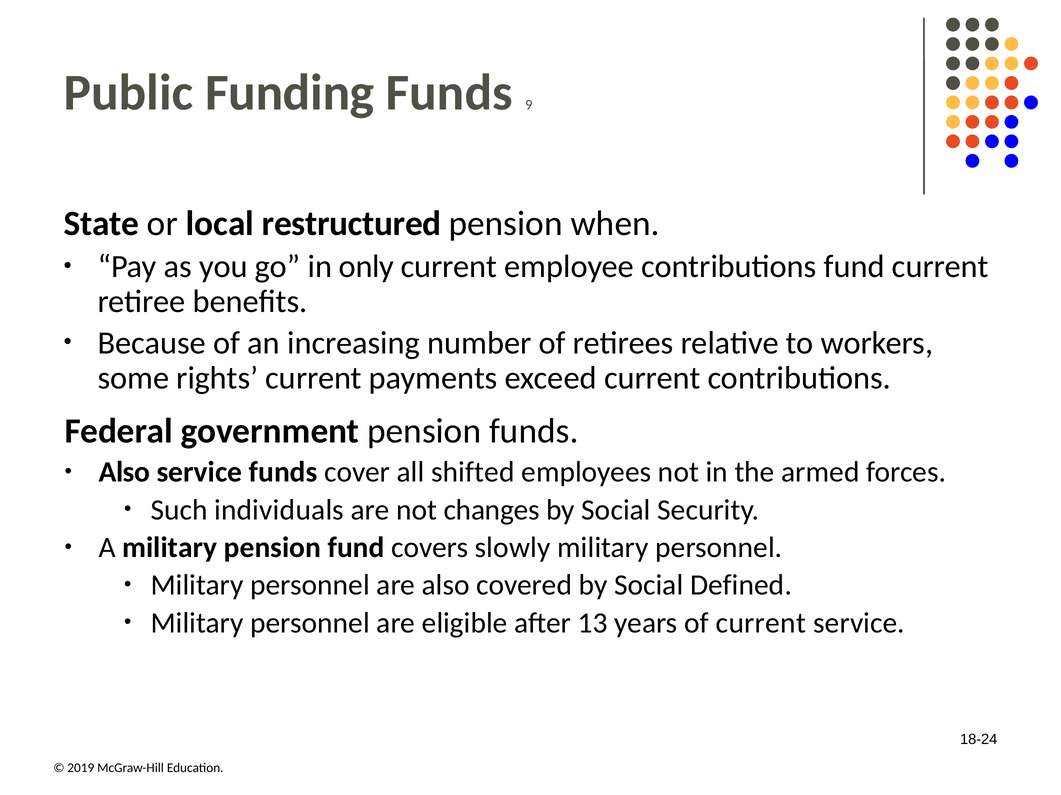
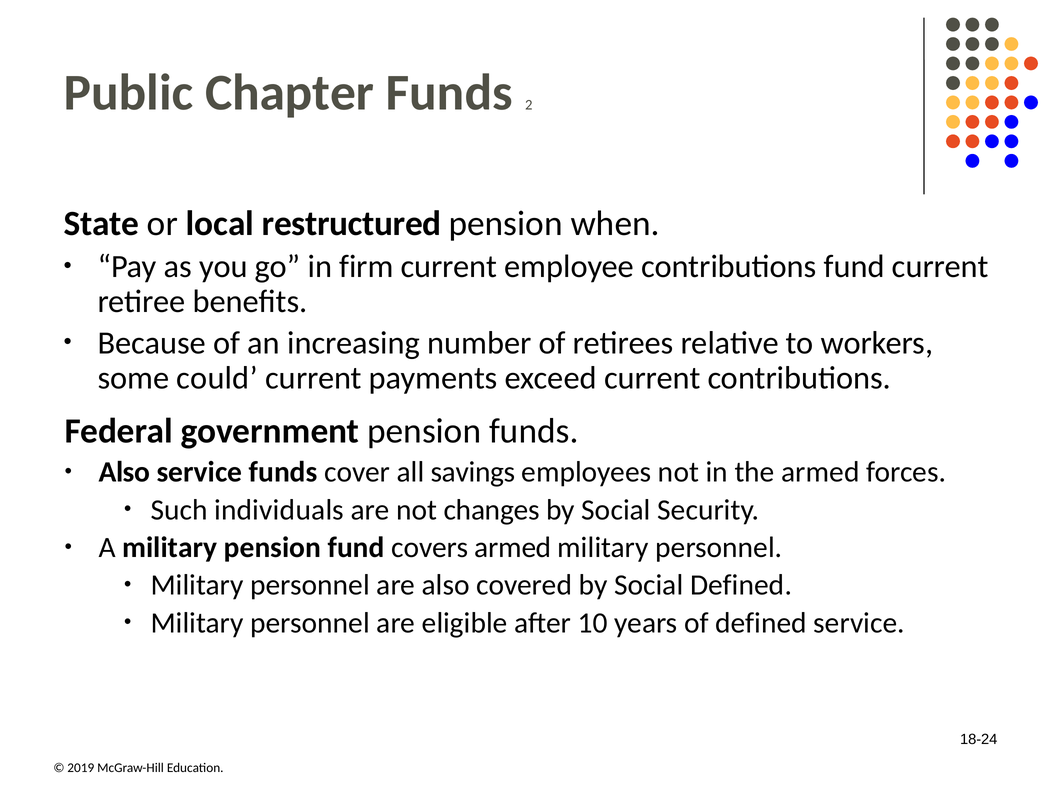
Funding: Funding -> Chapter
9: 9 -> 2
only: only -> firm
rights: rights -> could
shifted: shifted -> savings
covers slowly: slowly -> armed
13: 13 -> 10
of current: current -> defined
